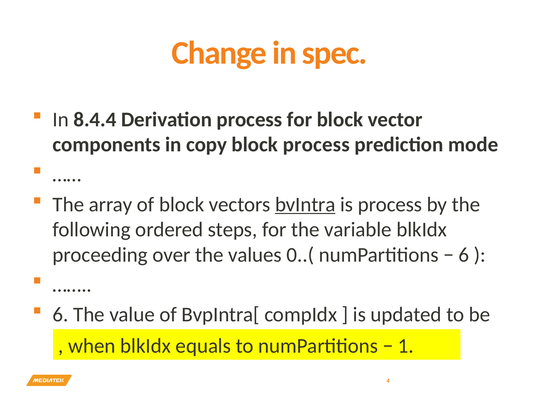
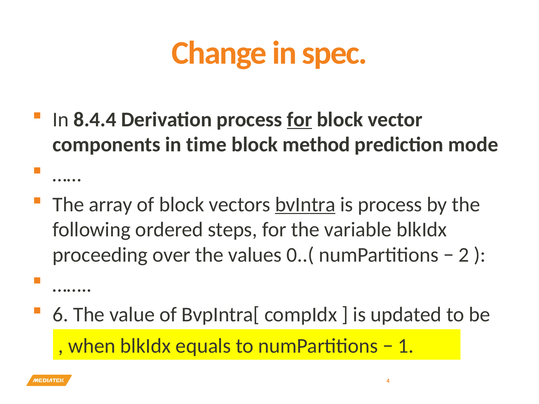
for at (300, 120) underline: none -> present
copy: copy -> time
block process: process -> method
6 at (464, 255): 6 -> 2
